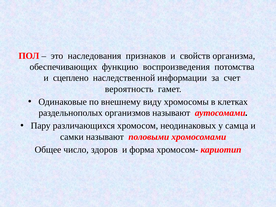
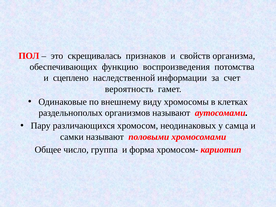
наследования: наследования -> скрещивалась
здоров: здоров -> группа
